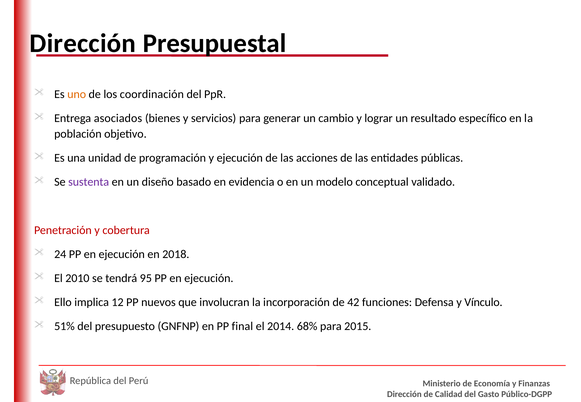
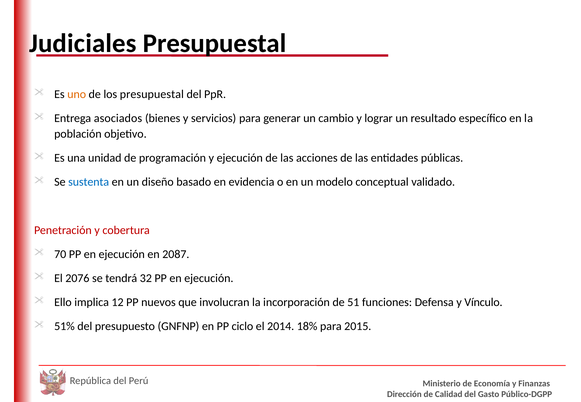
Dirección at (83, 43): Dirección -> Judiciales
los coordinación: coordinación -> presupuestal
sustenta colour: purple -> blue
24: 24 -> 70
2018: 2018 -> 2087
2010: 2010 -> 2076
95: 95 -> 32
42: 42 -> 51
final: final -> ciclo
68%: 68% -> 18%
